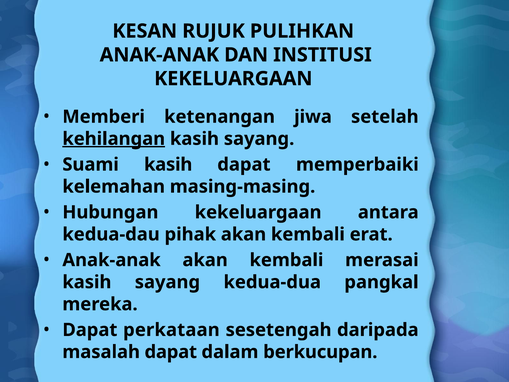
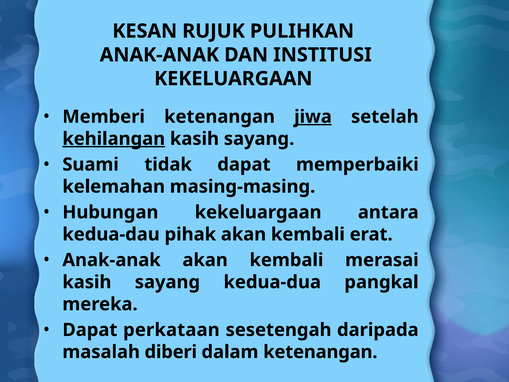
jiwa underline: none -> present
Suami kasih: kasih -> tidak
masalah dapat: dapat -> diberi
dalam berkucupan: berkucupan -> ketenangan
